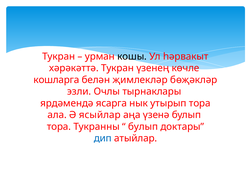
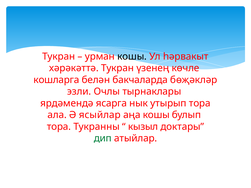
җимлекләр: җимлекләр -> бакчаларда
аңа үзенә: үзенә -> кошы
булып at (143, 127): булып -> кызыл
дип colour: blue -> green
